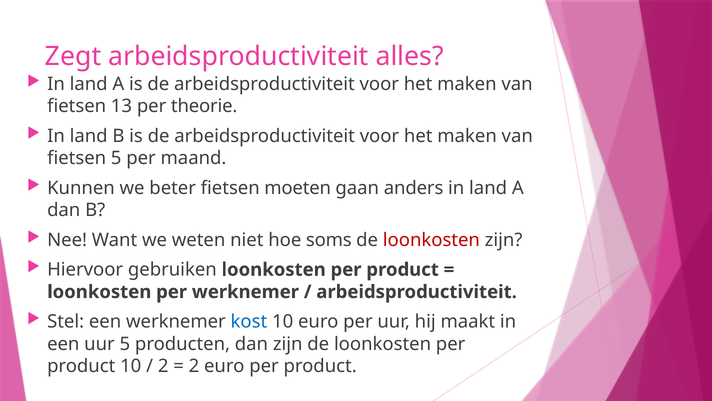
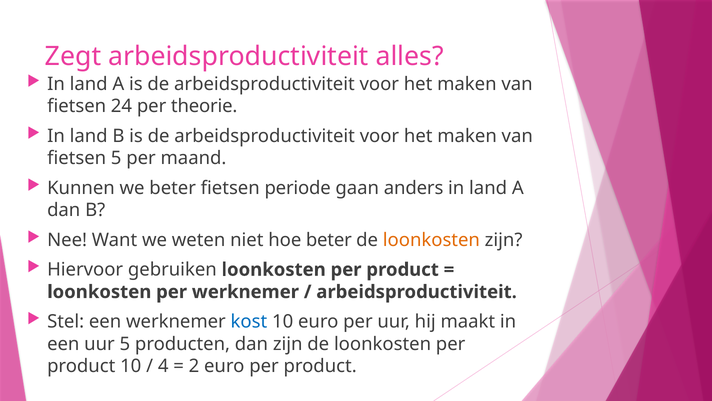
13: 13 -> 24
moeten: moeten -> periode
hoe soms: soms -> beter
loonkosten at (431, 240) colour: red -> orange
2 at (163, 366): 2 -> 4
